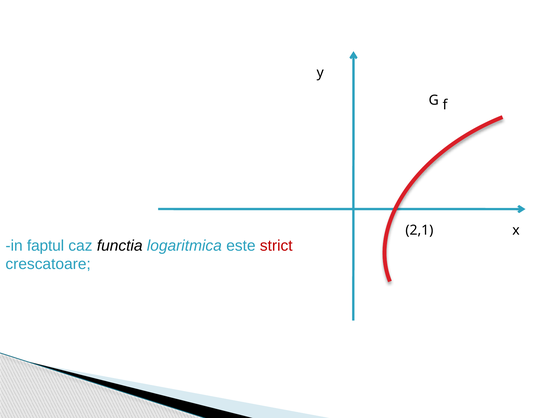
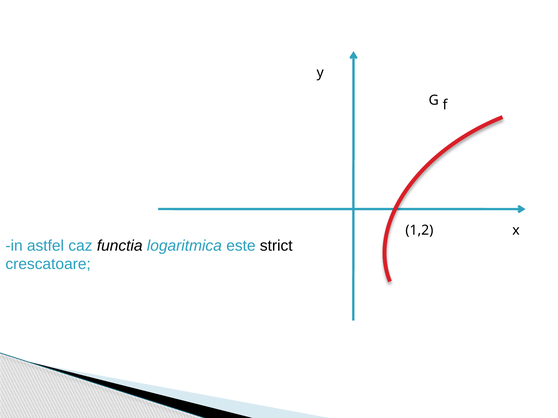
2,1: 2,1 -> 1,2
faptul: faptul -> astfel
strict colour: red -> black
